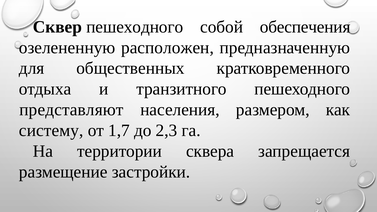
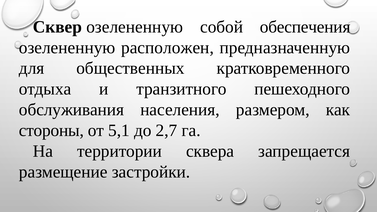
Сквер пешеходного: пешеходного -> озелененную
представляют: представляют -> обслуживания
систему: систему -> стороны
1,7: 1,7 -> 5,1
2,3: 2,3 -> 2,7
